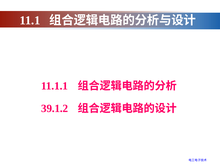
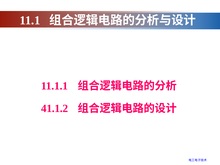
39.1.2: 39.1.2 -> 41.1.2
